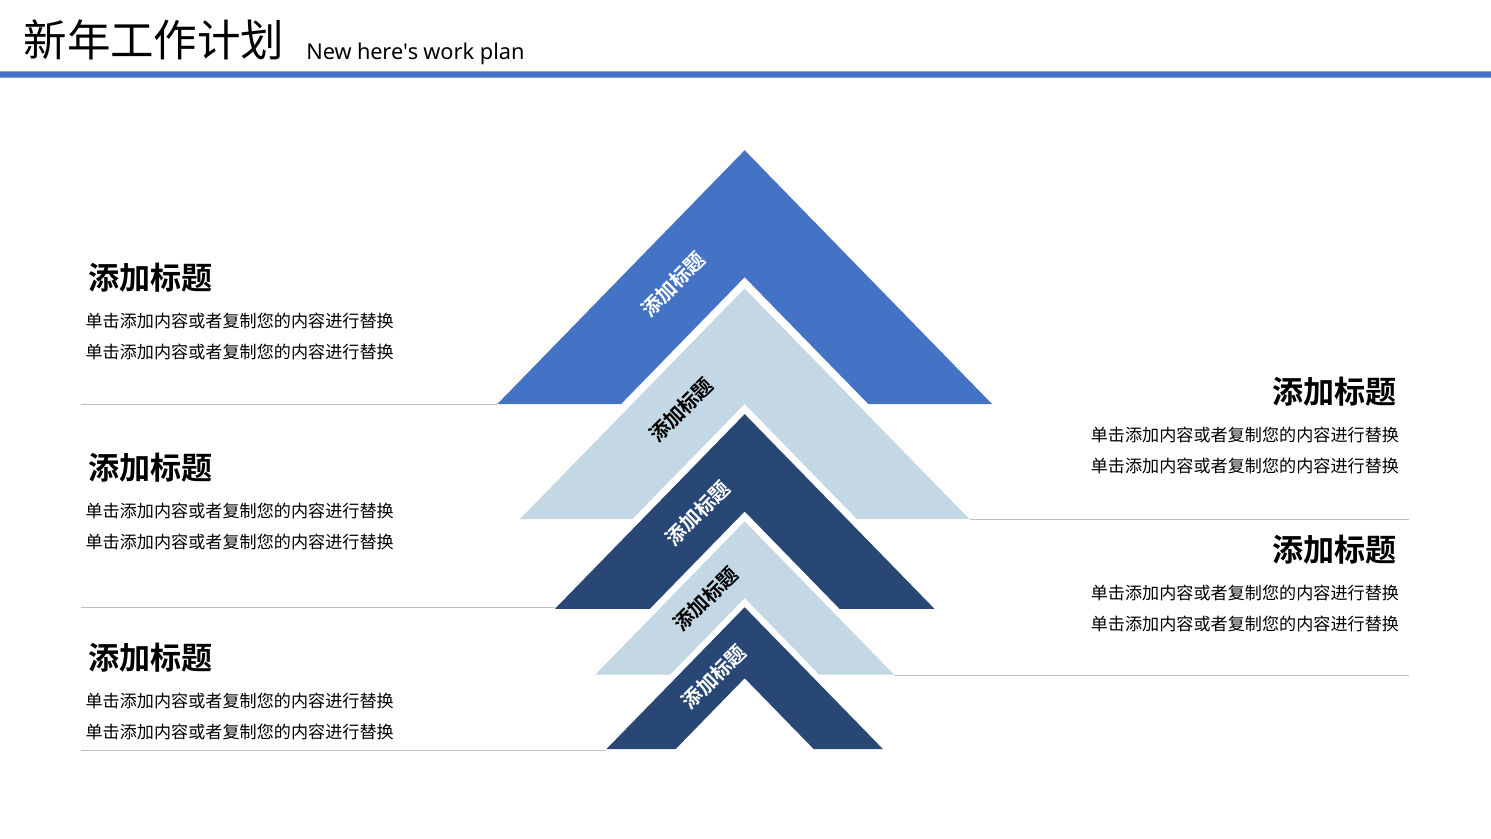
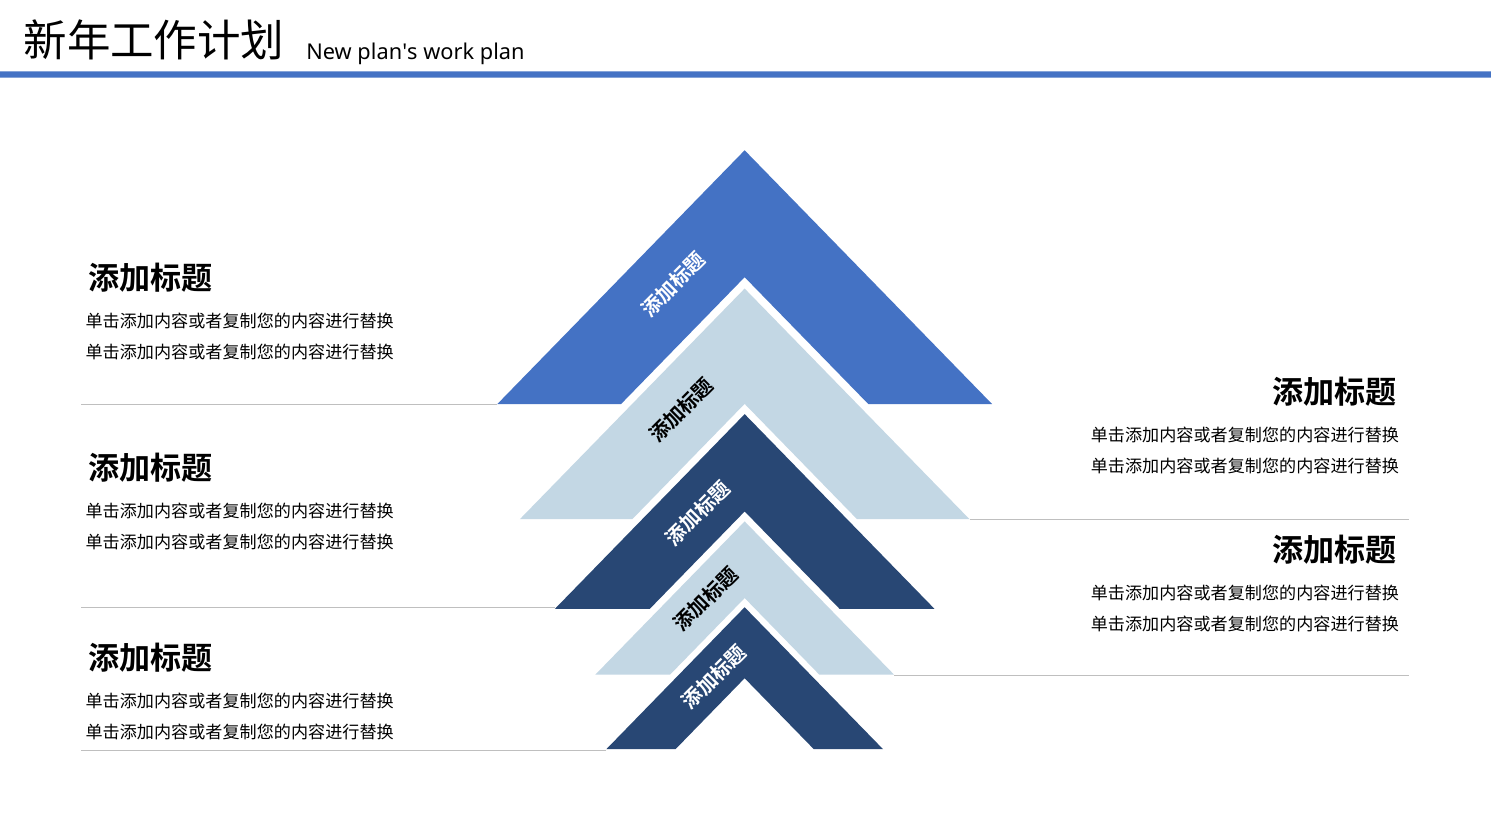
here's: here's -> plan's
